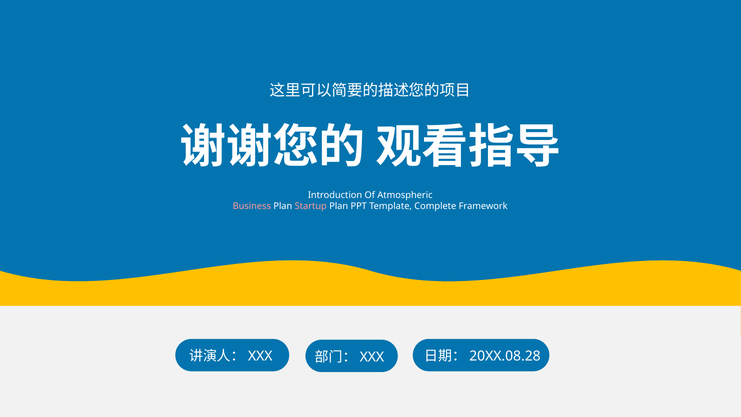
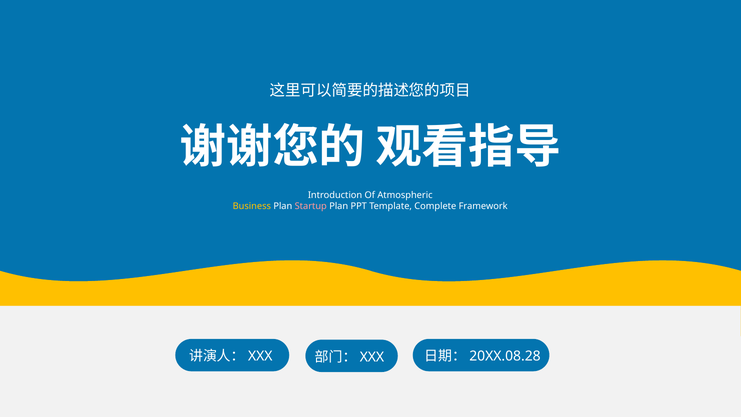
Business colour: pink -> yellow
